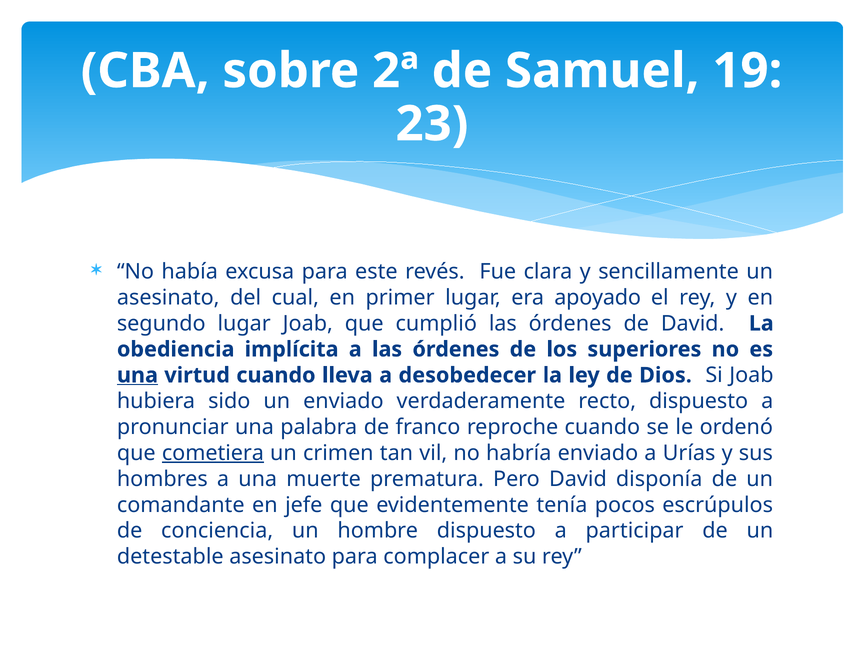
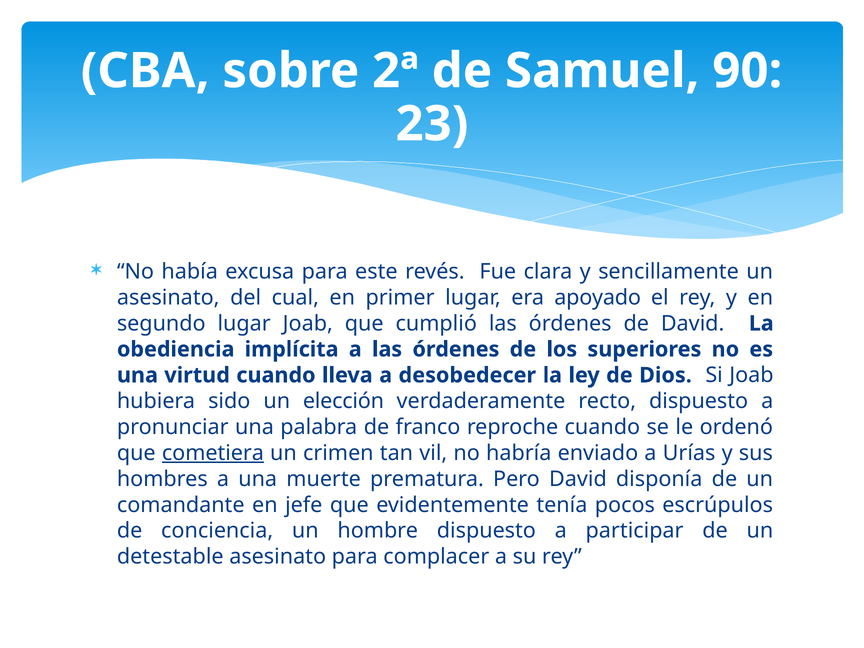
19: 19 -> 90
una at (137, 375) underline: present -> none
un enviado: enviado -> elección
